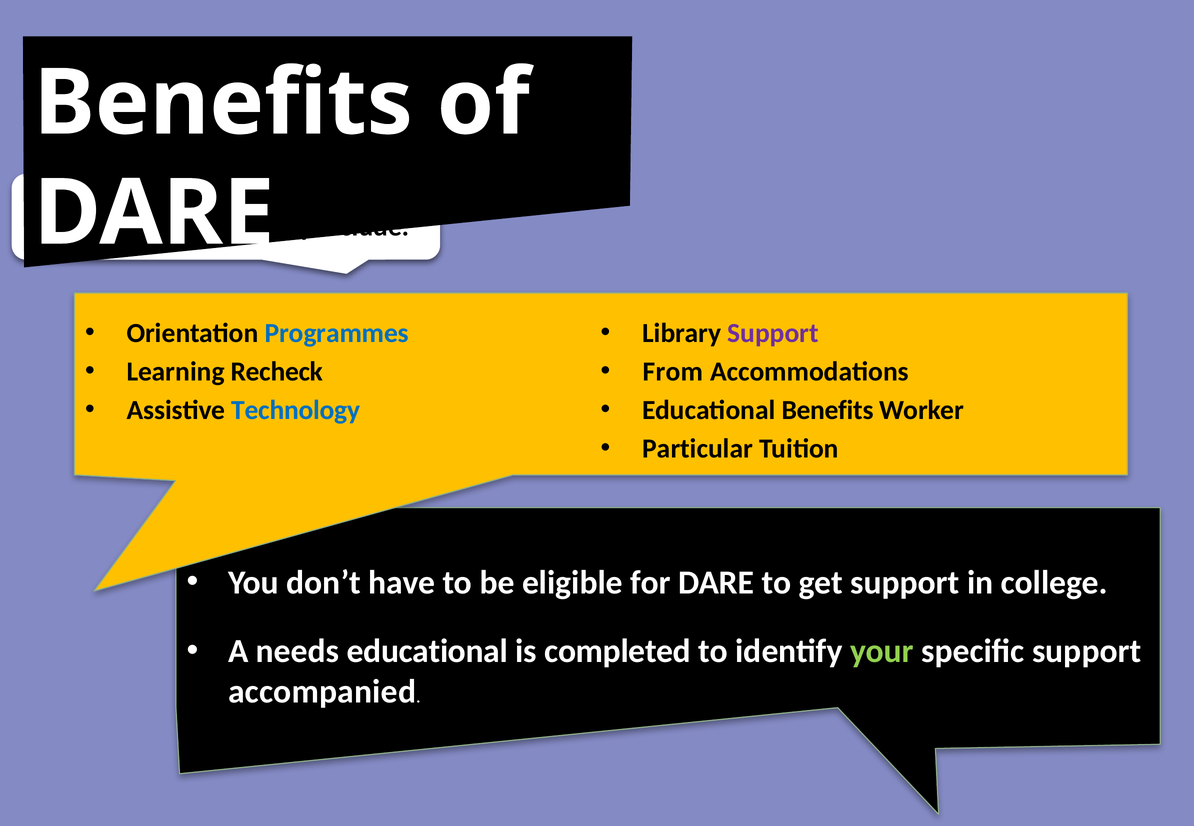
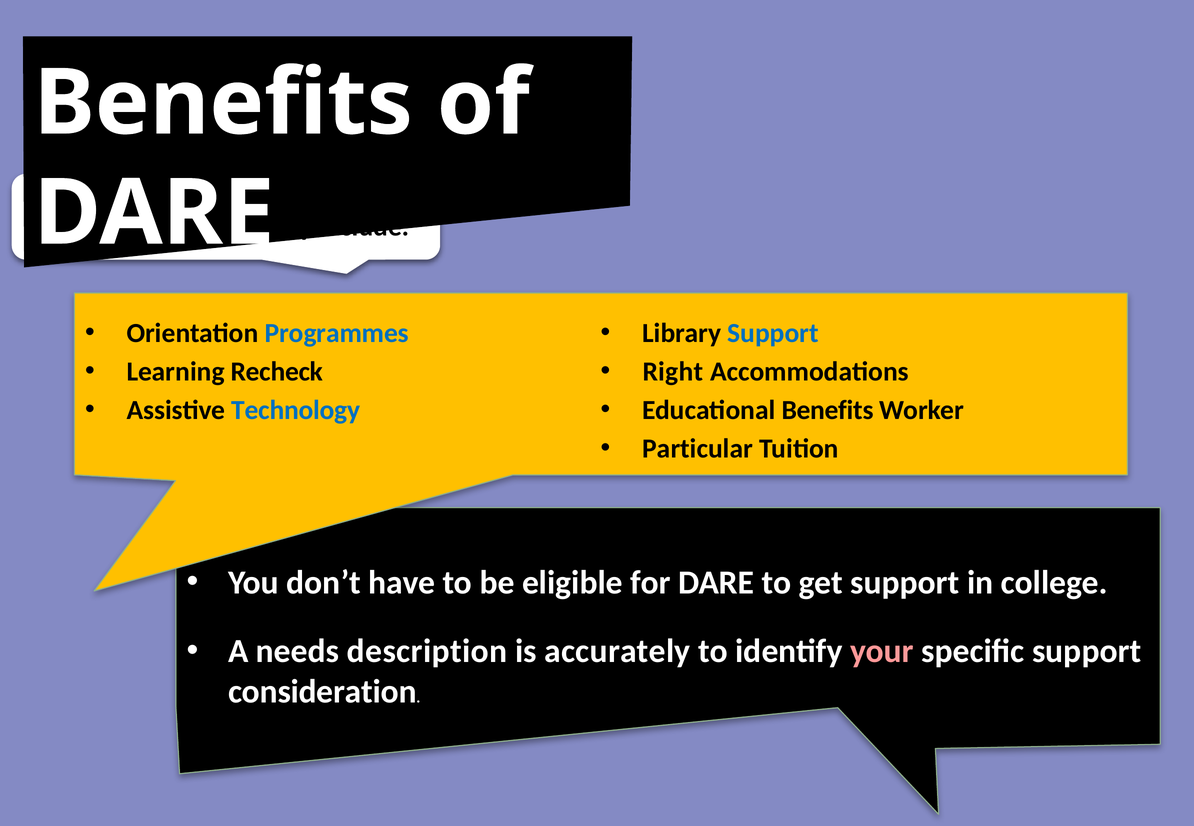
Support at (773, 333) colour: purple -> blue
From: From -> Right
needs educational: educational -> description
completed: completed -> accurately
your colour: light green -> pink
accompanied: accompanied -> consideration
